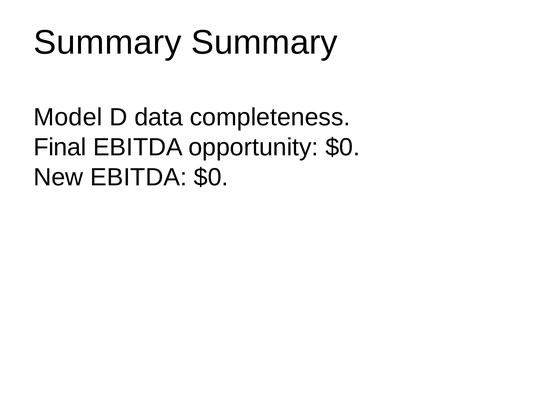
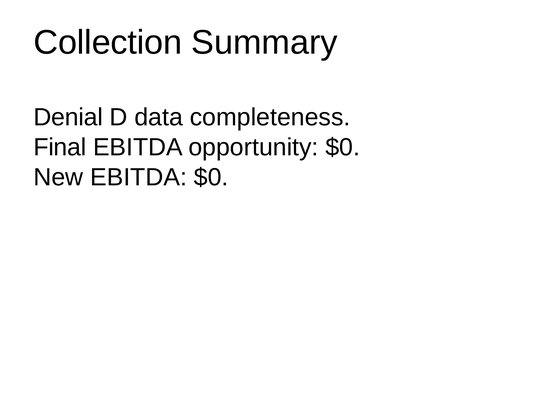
Summary at (108, 43): Summary -> Collection
Model: Model -> Denial
